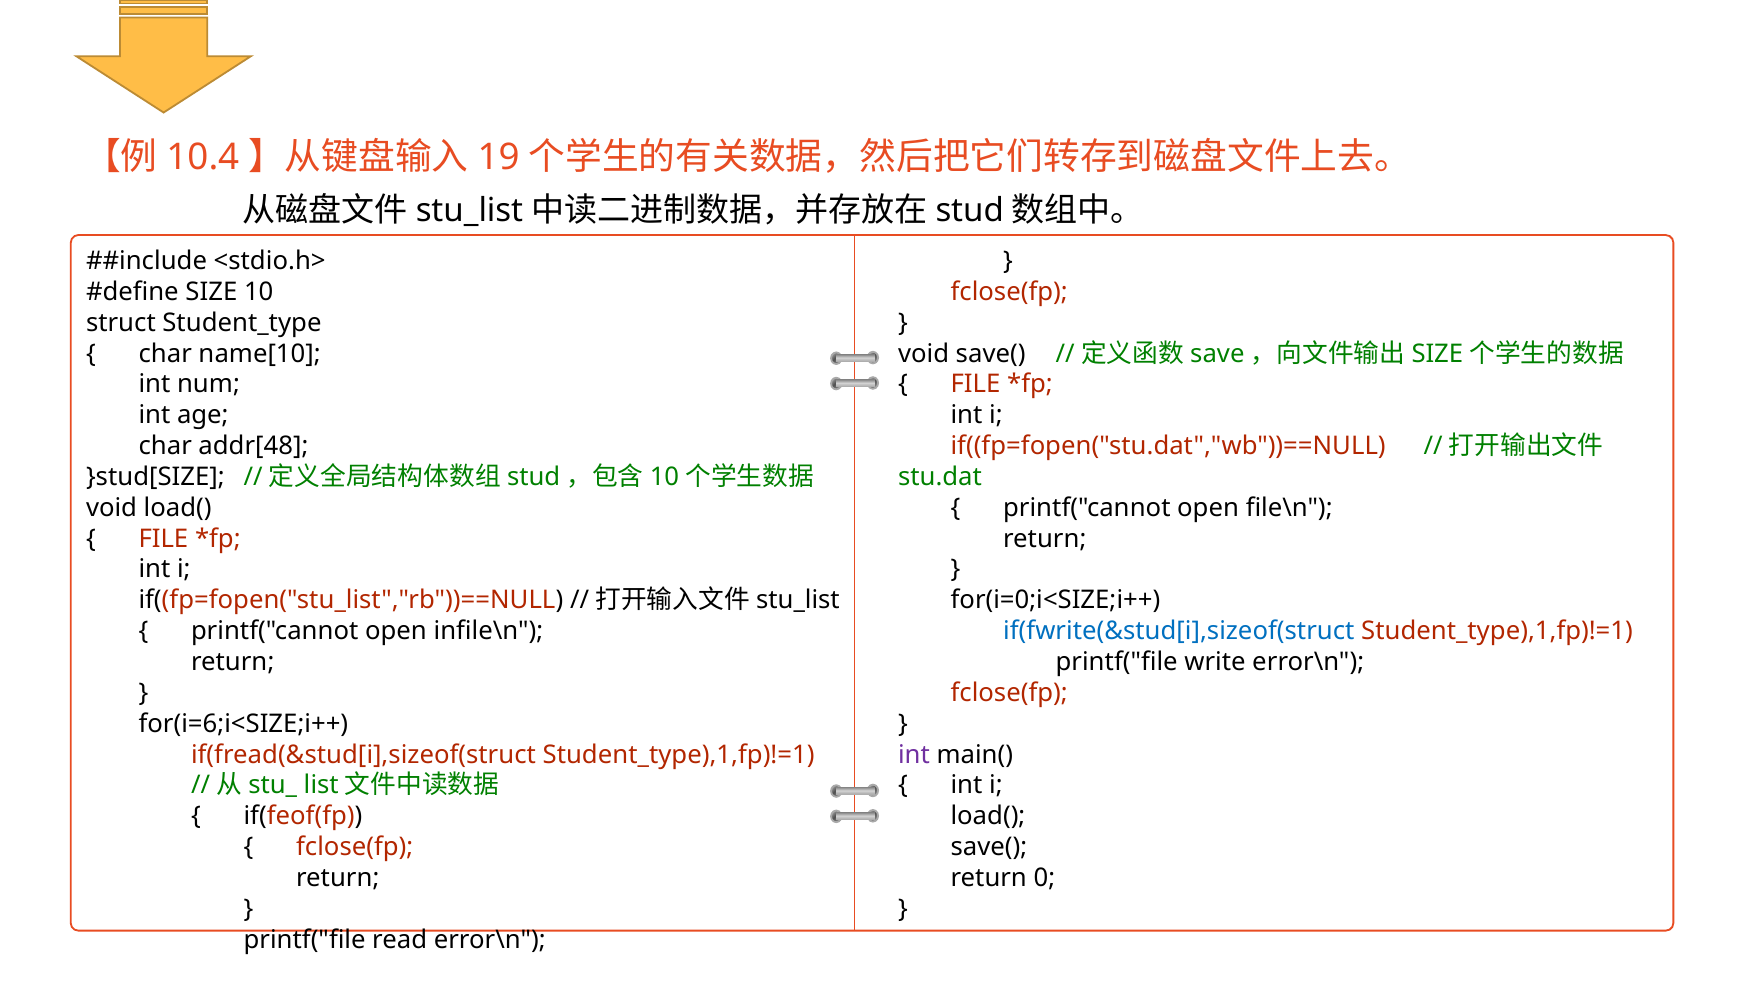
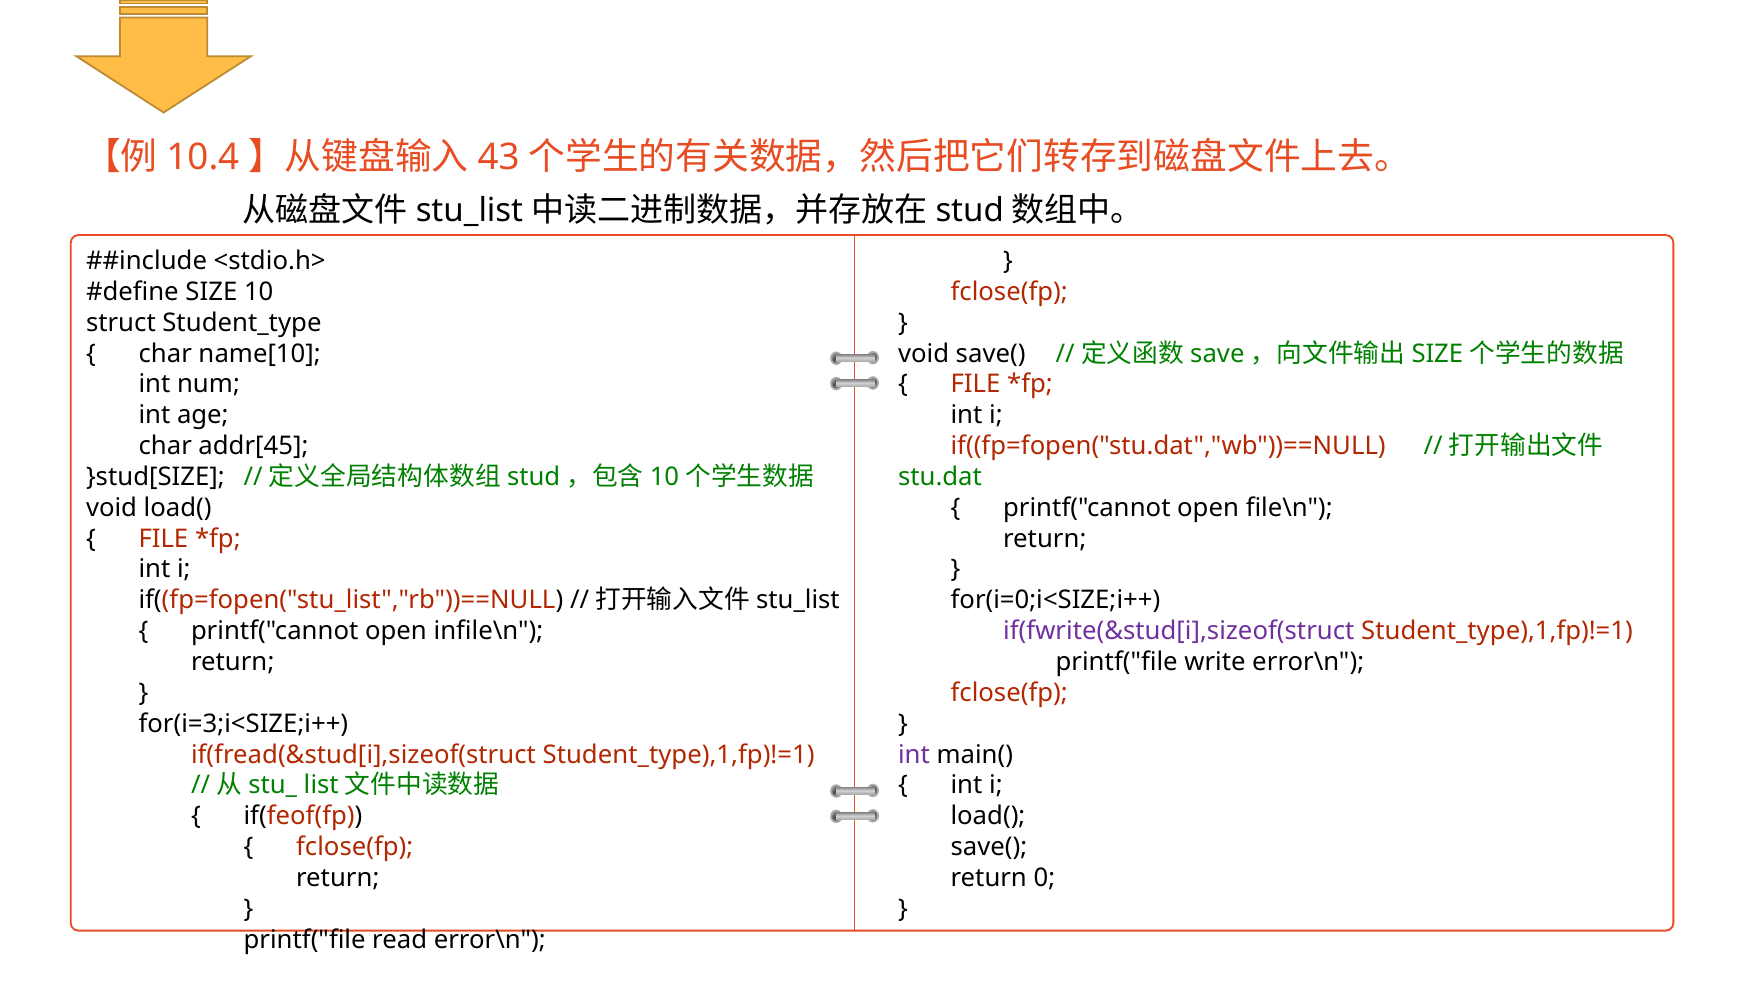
19: 19 -> 43
addr[48: addr[48 -> addr[45
if(fwrite(&stud[i],sizeof(struct colour: blue -> purple
for(i=6;i<SIZE;i++: for(i=6;i<SIZE;i++ -> for(i=3;i<SIZE;i++
